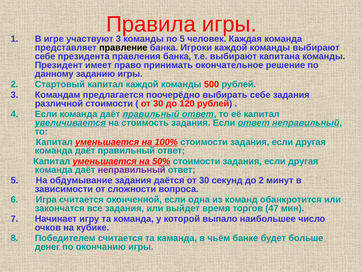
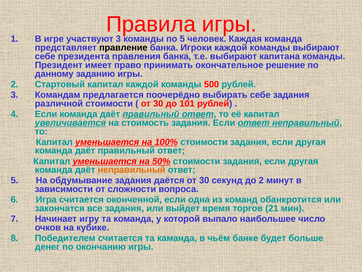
120: 120 -> 101
неправильный at (132, 170) colour: purple -> orange
47: 47 -> 21
